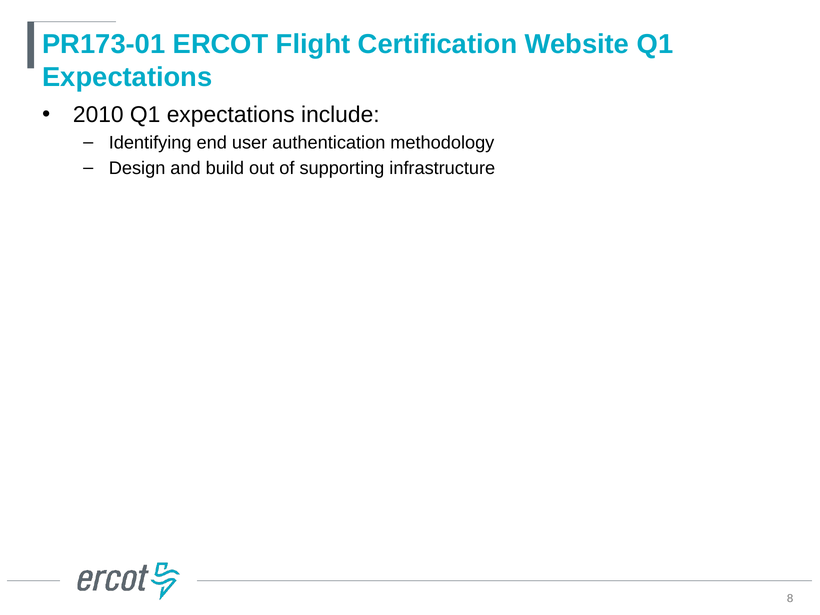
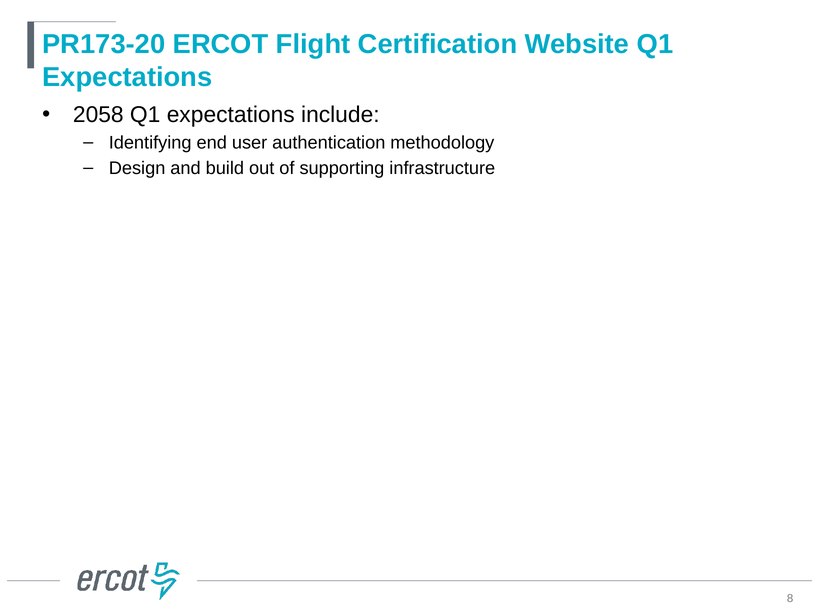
PR173-01: PR173-01 -> PR173-20
2010: 2010 -> 2058
